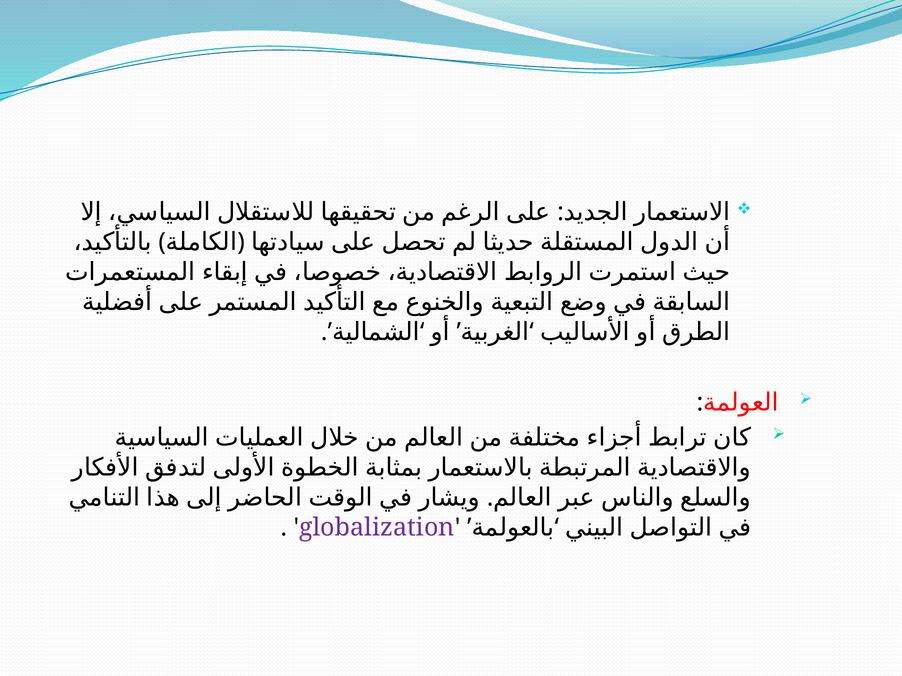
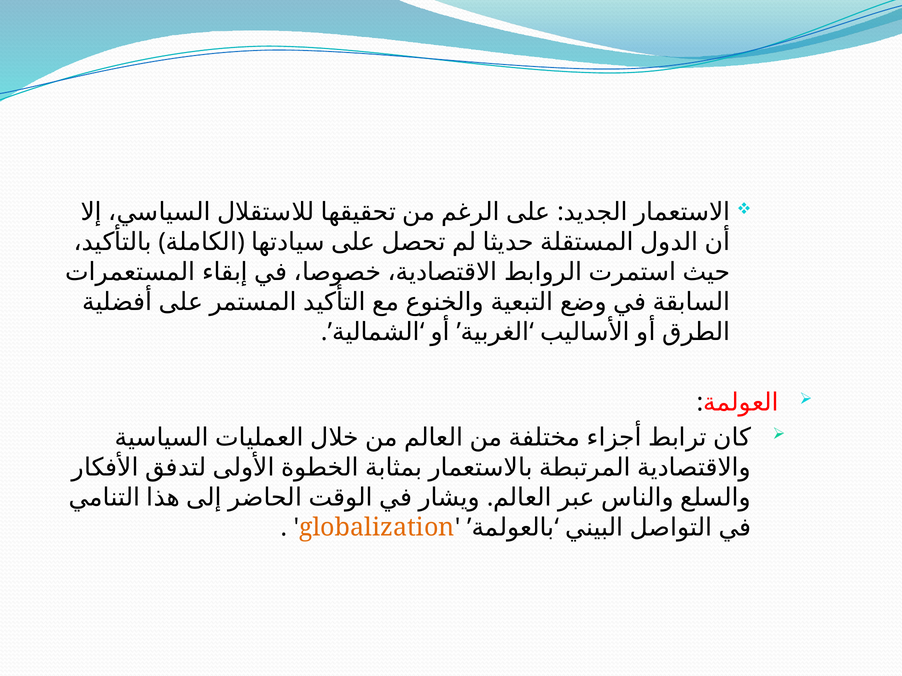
globalization colour: purple -> orange
